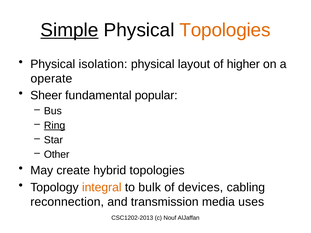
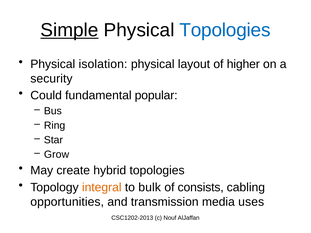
Topologies at (225, 30) colour: orange -> blue
operate: operate -> security
Sheer: Sheer -> Could
Ring underline: present -> none
Other: Other -> Grow
devices: devices -> consists
reconnection: reconnection -> opportunities
